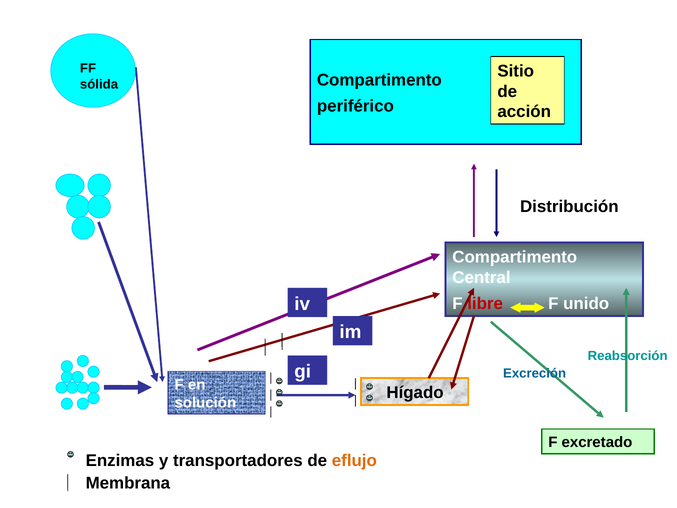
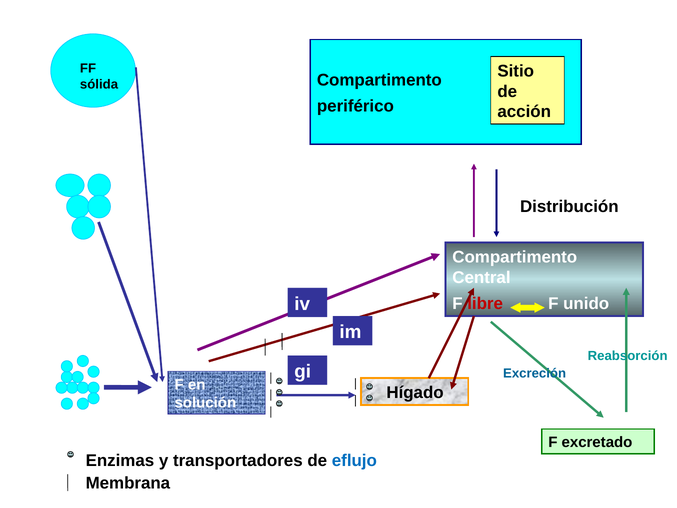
eflujo colour: orange -> blue
